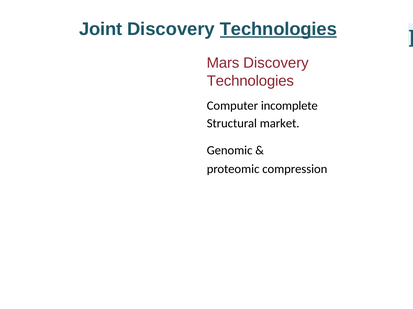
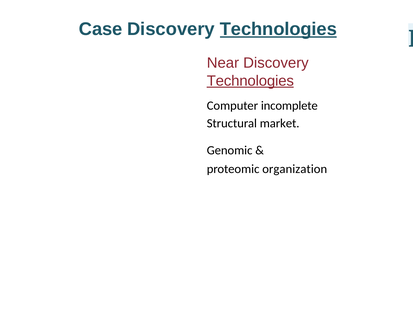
Joint: Joint -> Case
Mars: Mars -> Near
Technologies at (250, 81) underline: none -> present
compression: compression -> organization
